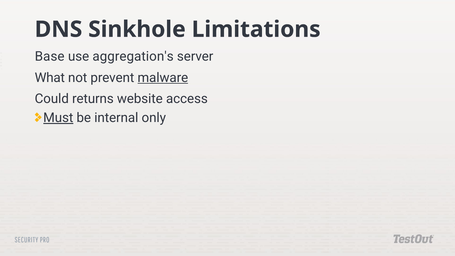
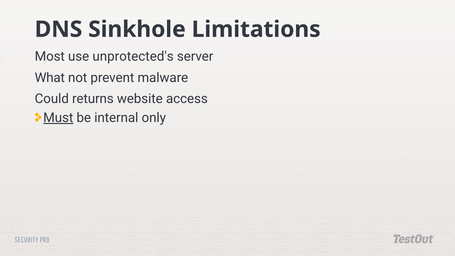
Base: Base -> Most
aggregation's: aggregation's -> unprotected's
malware underline: present -> none
